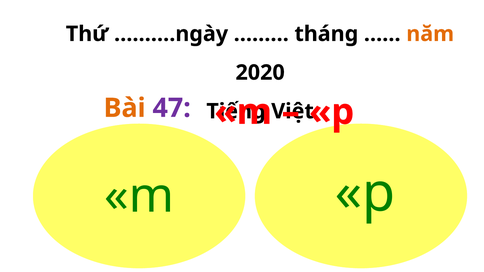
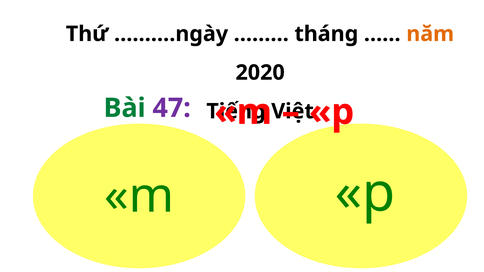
Bài colour: orange -> green
